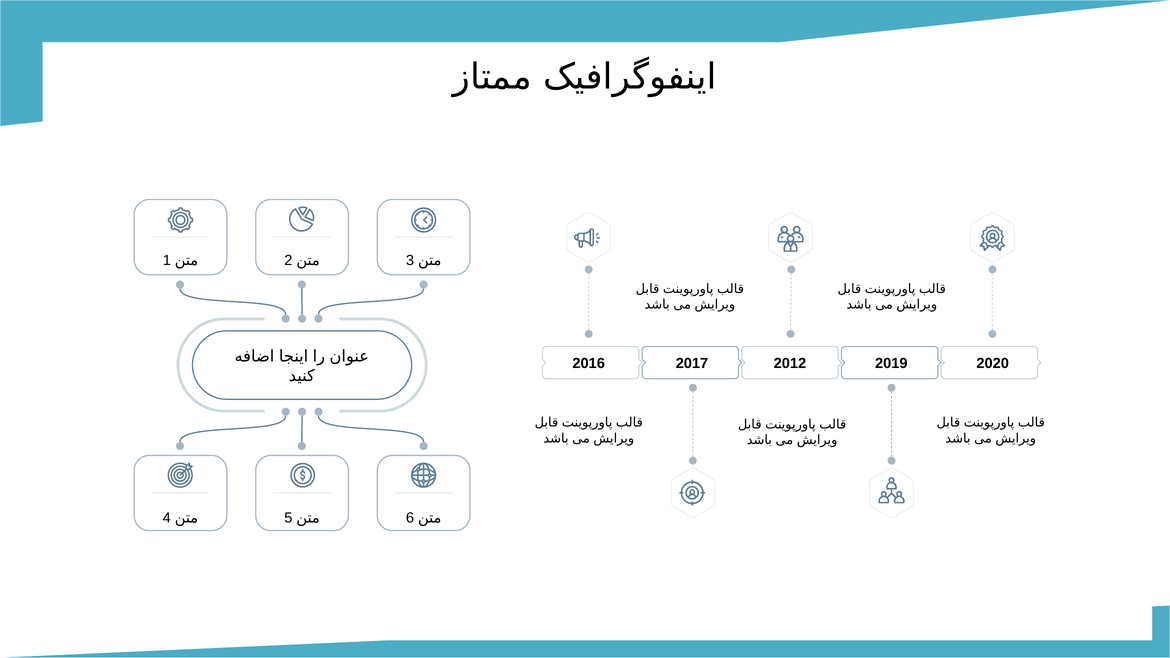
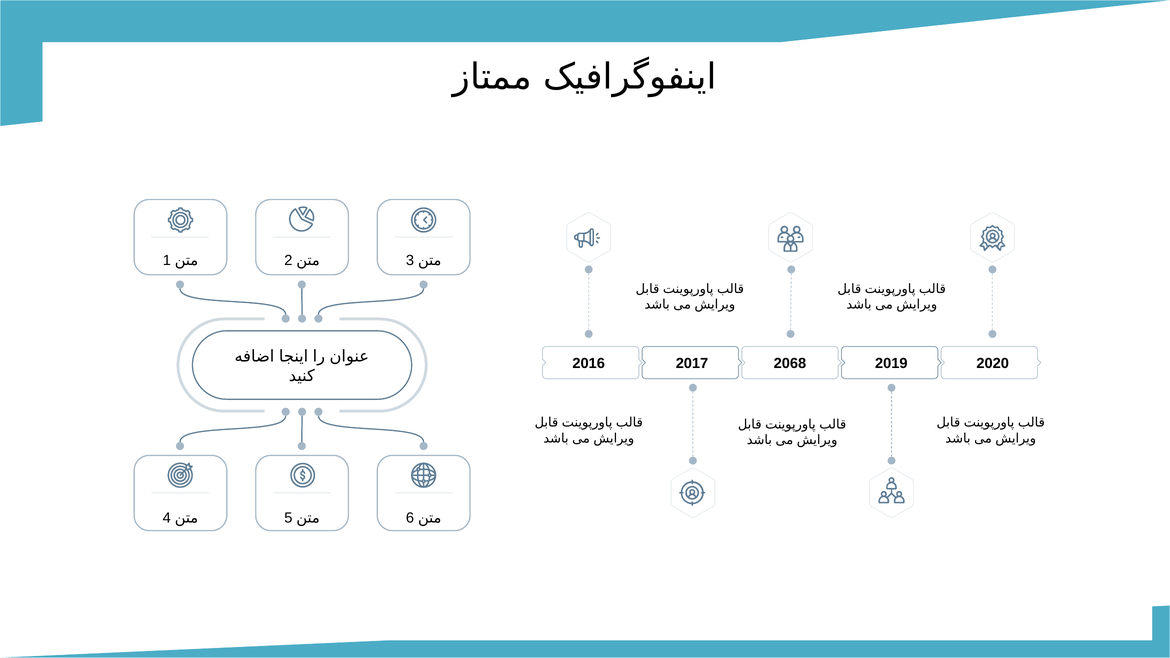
2012: 2012 -> 2068
